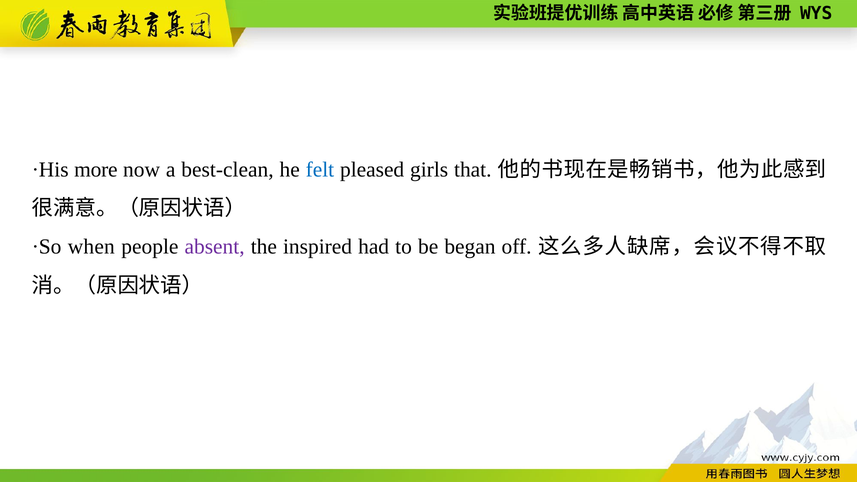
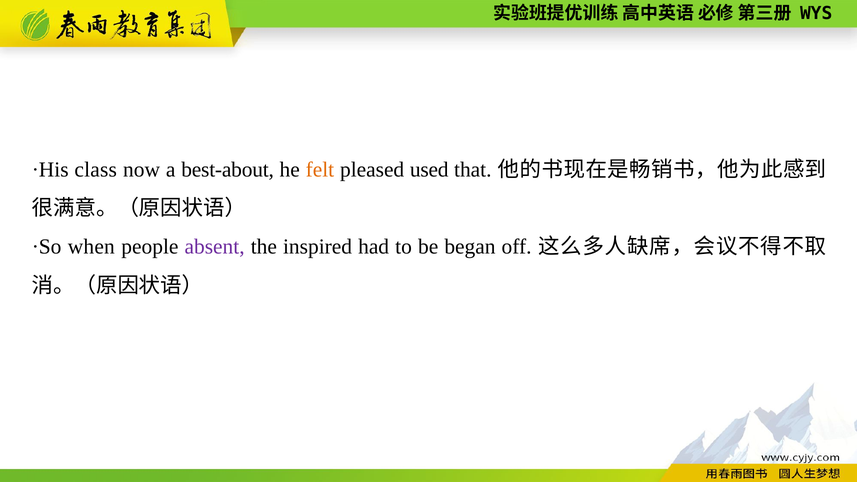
more: more -> class
best-clean: best-clean -> best-about
felt colour: blue -> orange
girls: girls -> used
